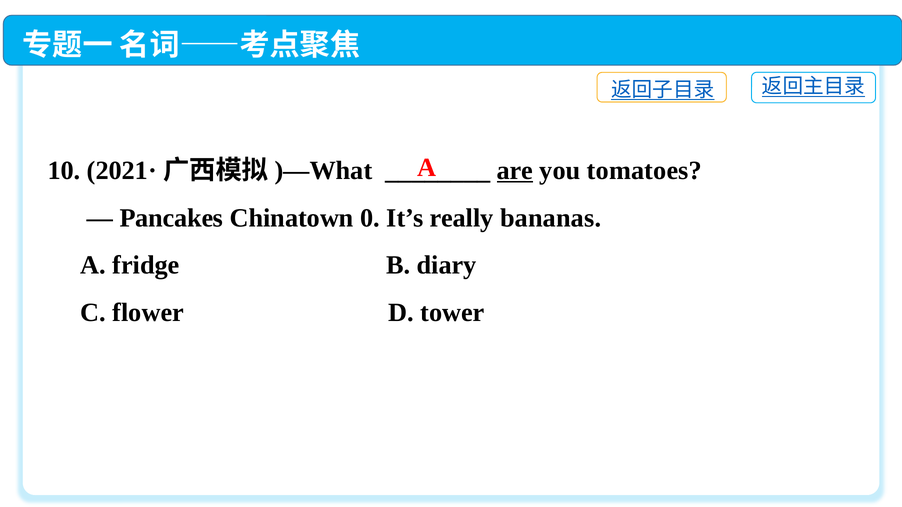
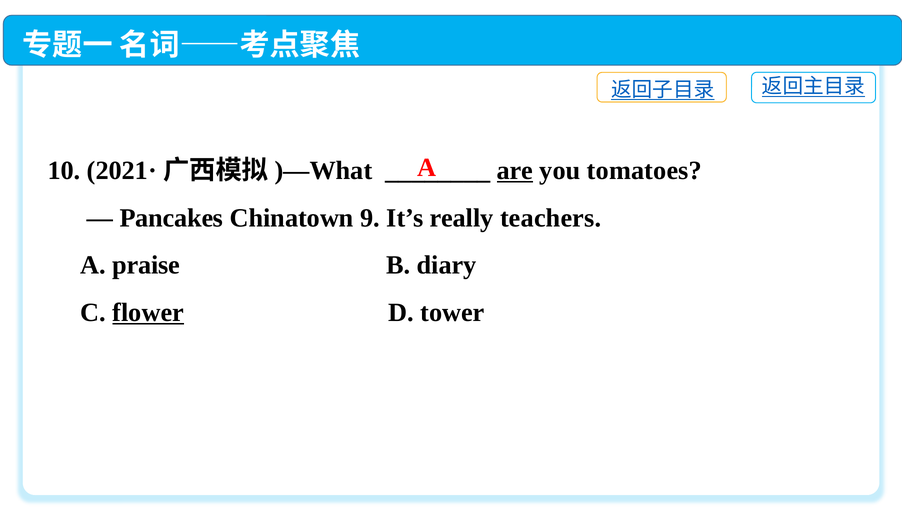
0: 0 -> 9
bananas: bananas -> teachers
fridge: fridge -> praise
flower underline: none -> present
